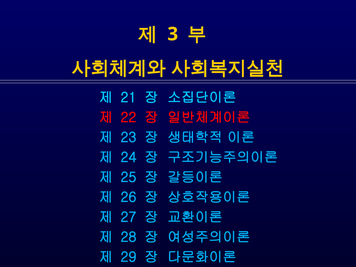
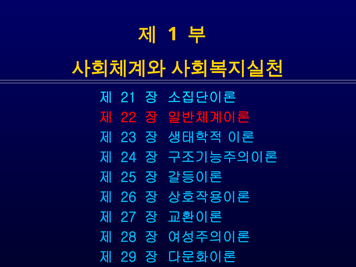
3: 3 -> 1
